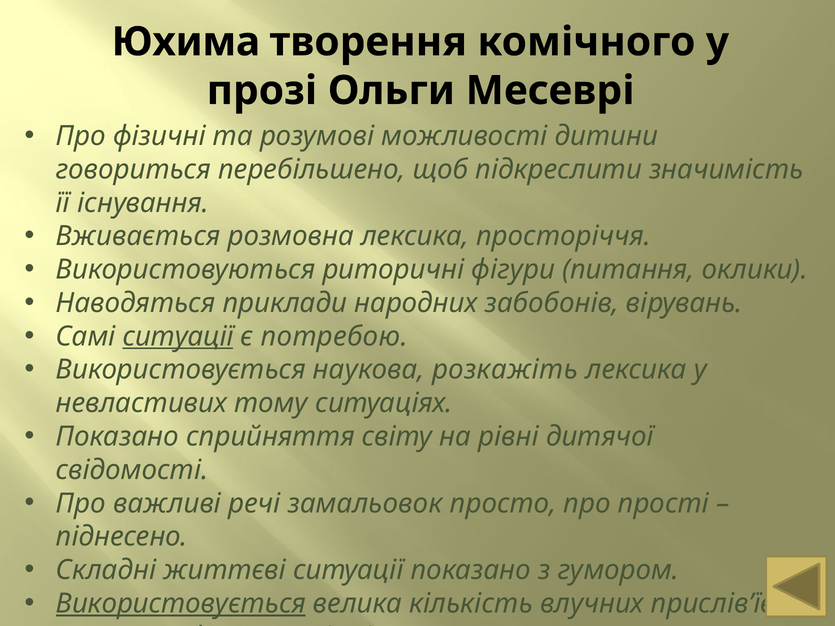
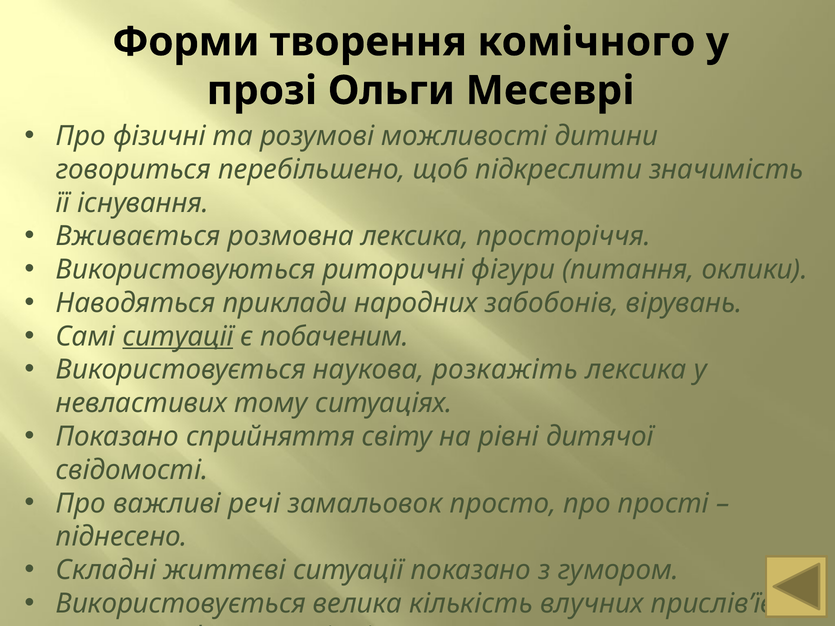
Юхима: Юхима -> Форми
потребою: потребою -> побаченим
Використовується at (181, 604) underline: present -> none
